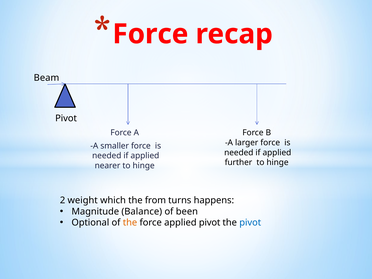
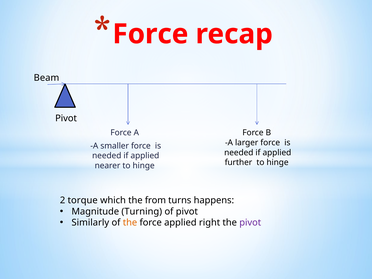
weight: weight -> torque
Balance: Balance -> Turning
of been: been -> pivot
Optional: Optional -> Similarly
applied pivot: pivot -> right
pivot at (250, 223) colour: blue -> purple
